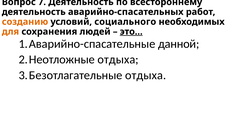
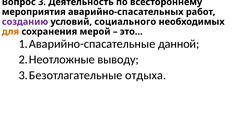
7: 7 -> 3
деятельность at (34, 12): деятельность -> мероприятия
созданию colour: orange -> purple
людей: людей -> мерой
это… underline: present -> none
отдыха at (118, 60): отдыха -> выводу
